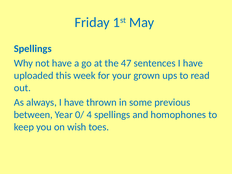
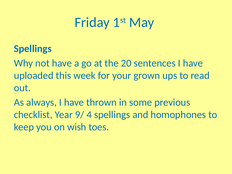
47: 47 -> 20
between: between -> checklist
0/: 0/ -> 9/
